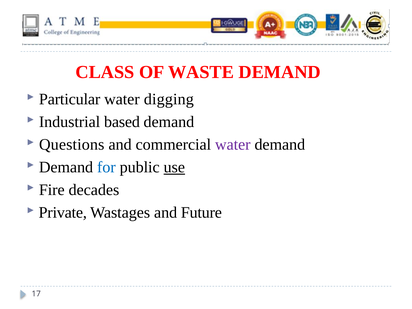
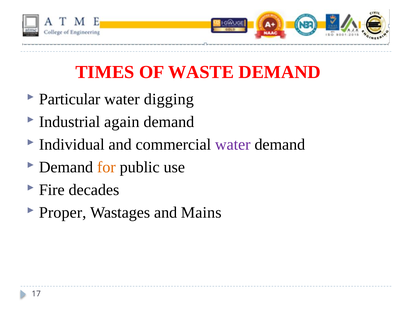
CLASS: CLASS -> TIMES
based: based -> again
Questions: Questions -> Individual
for colour: blue -> orange
use underline: present -> none
Private: Private -> Proper
Future: Future -> Mains
